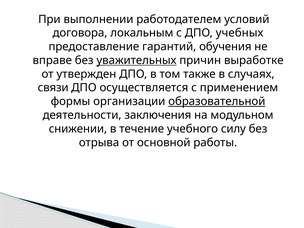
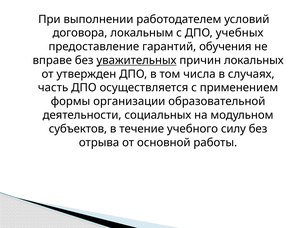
выработке: выработке -> локальных
также: также -> числа
связи: связи -> часть
образовательной underline: present -> none
заключения: заключения -> социальных
снижении: снижении -> субъектов
